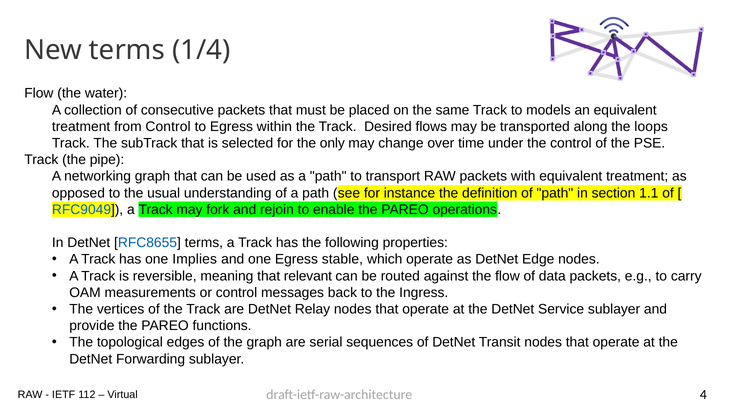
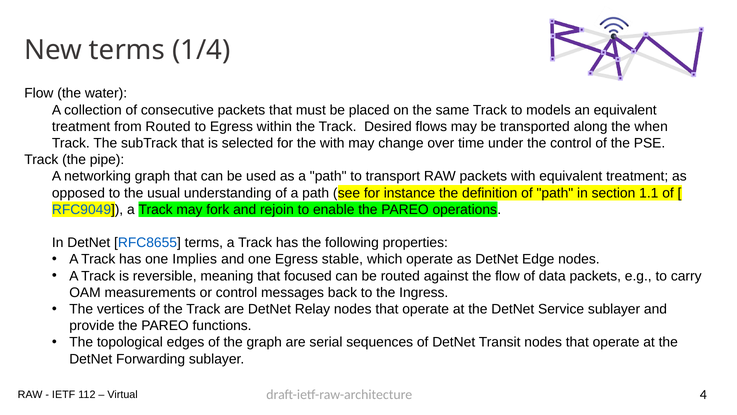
from Control: Control -> Routed
loops: loops -> when
the only: only -> with
relevant: relevant -> focused
